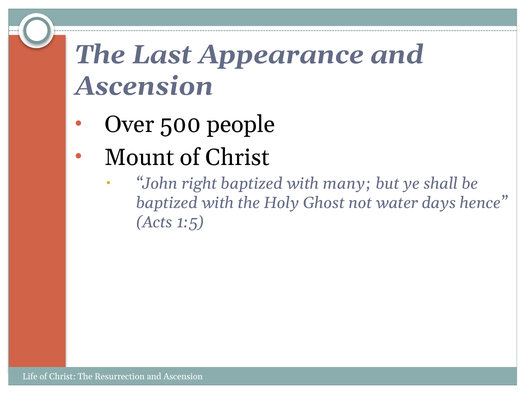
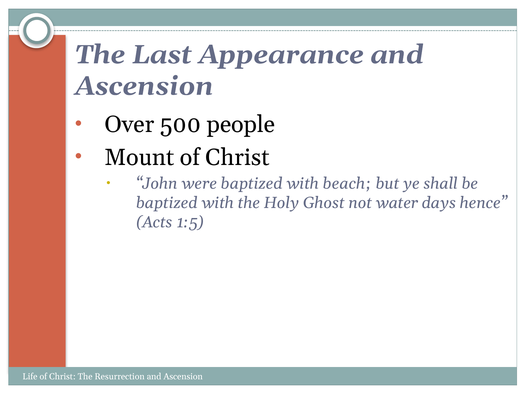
right: right -> were
many: many -> beach
